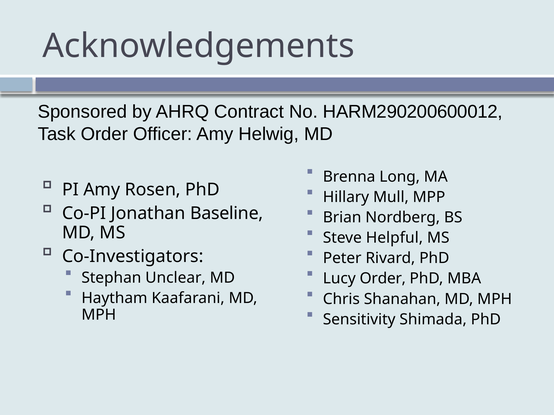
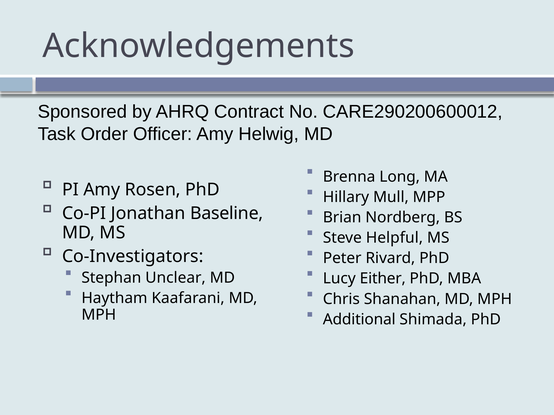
HARM290200600012: HARM290200600012 -> CARE290200600012
Lucy Order: Order -> Either
Sensitivity: Sensitivity -> Additional
